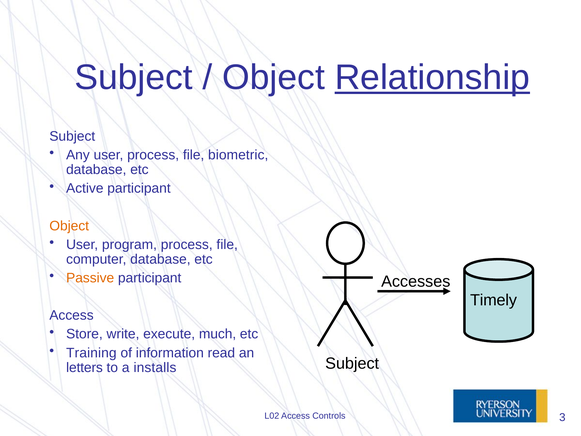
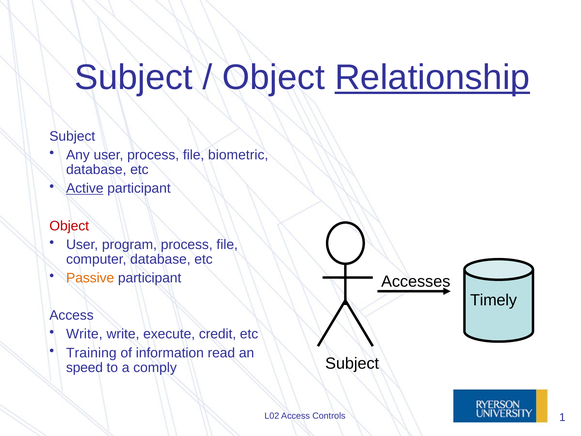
Active underline: none -> present
Object at (69, 226) colour: orange -> red
Store at (84, 334): Store -> Write
much: much -> credit
letters: letters -> speed
installs: installs -> comply
3: 3 -> 1
